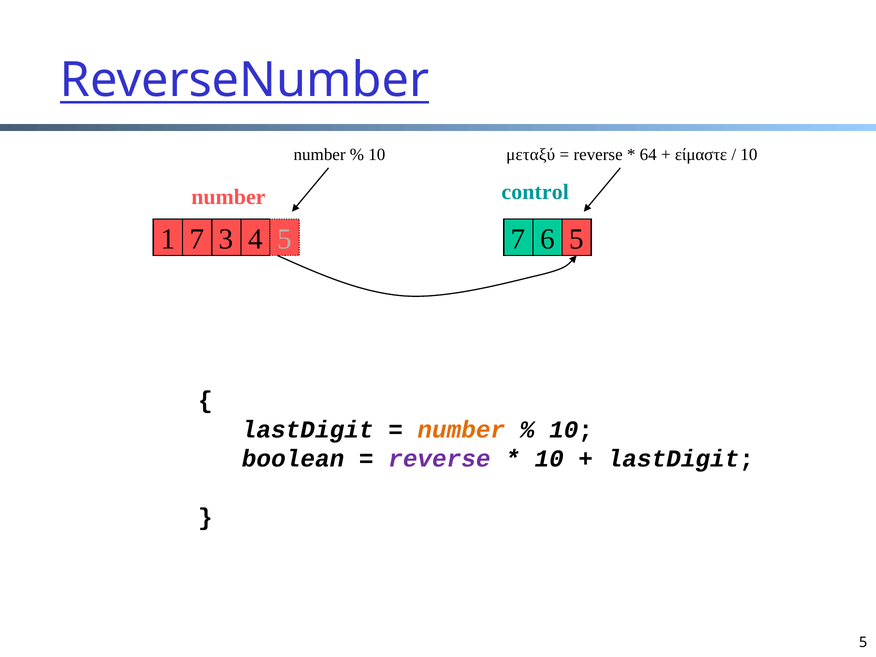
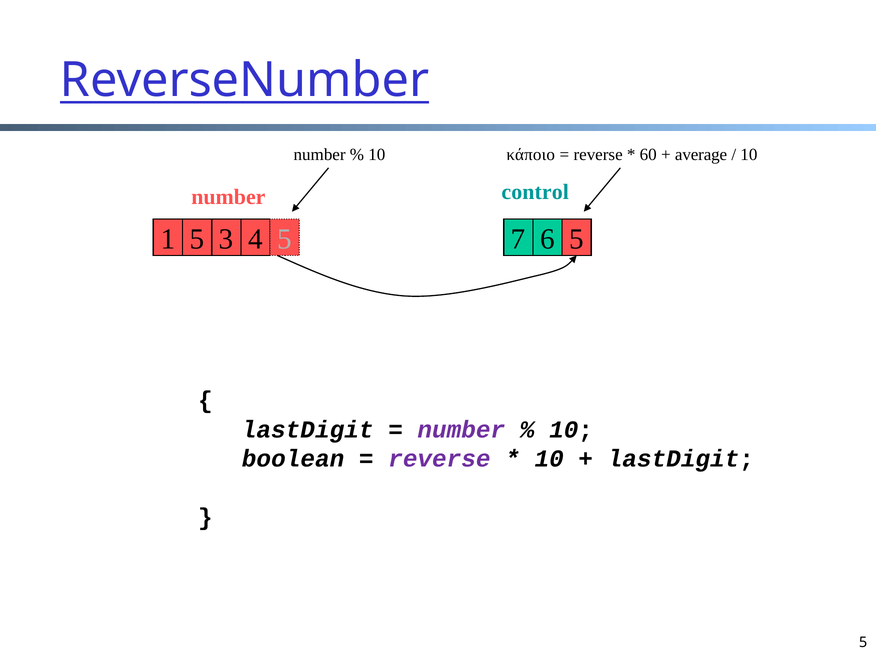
μεταξύ: μεταξύ -> κάποιο
64: 64 -> 60
είμαστε: είμαστε -> average
1 7: 7 -> 5
number at (461, 429) colour: orange -> purple
